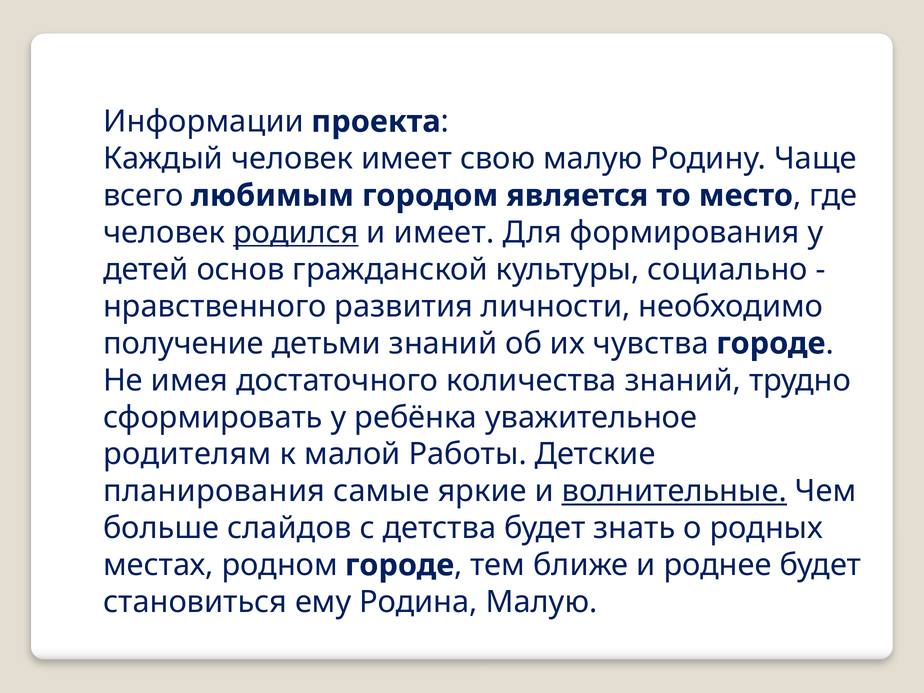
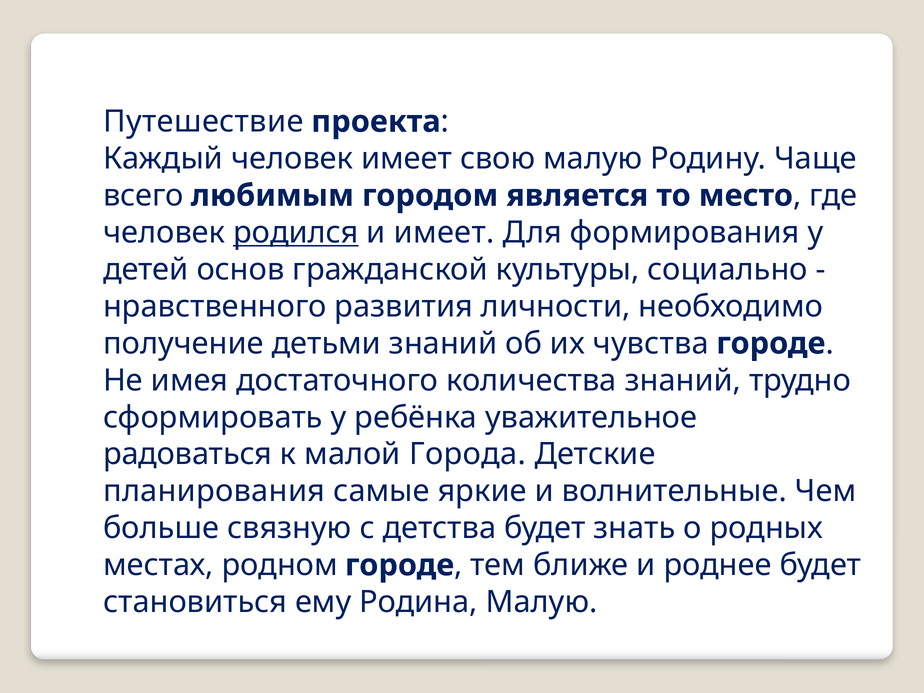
Информации: Информации -> Путешествие
родителям: родителям -> радоваться
Работы: Работы -> Города
волнительные underline: present -> none
слайдов: слайдов -> связную
